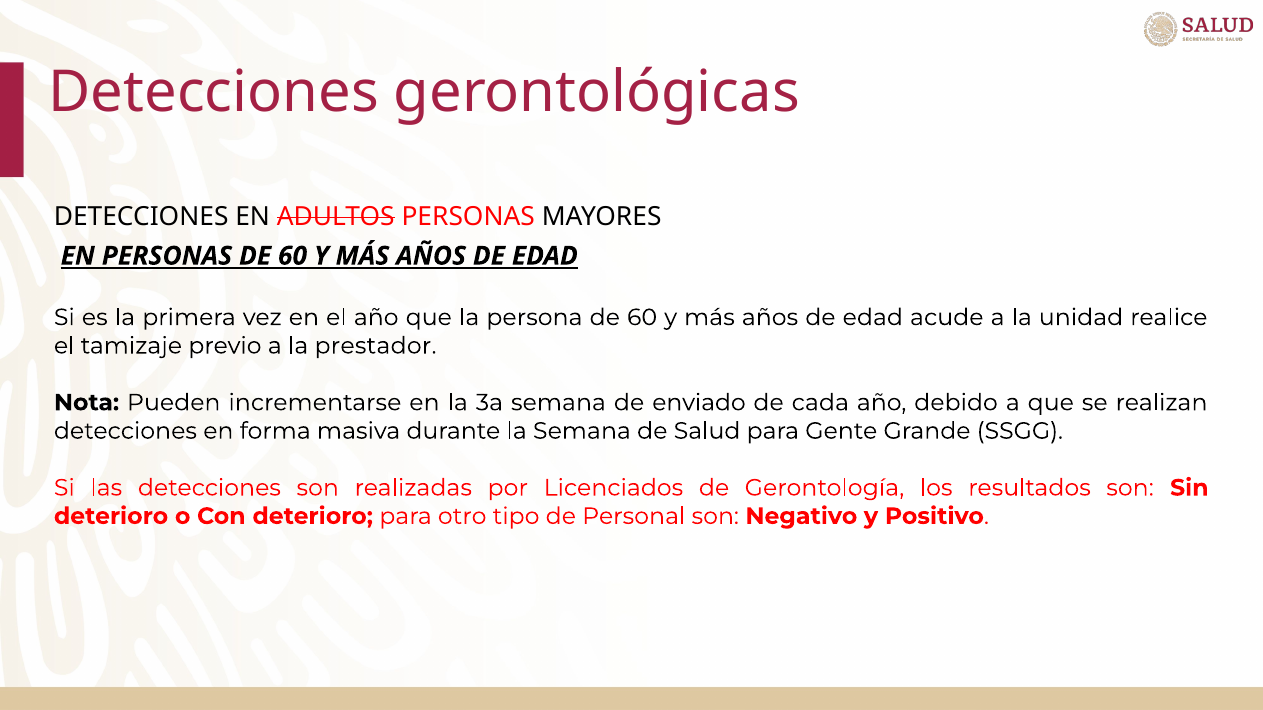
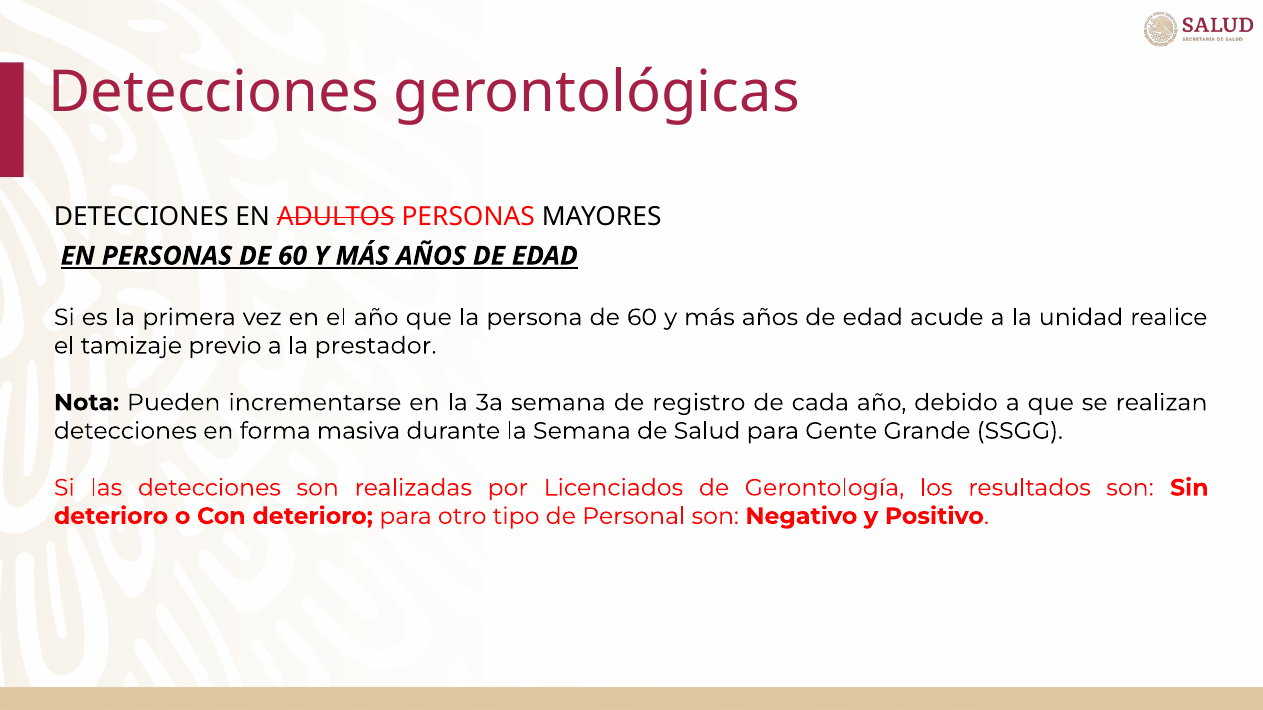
enviado: enviado -> registro
